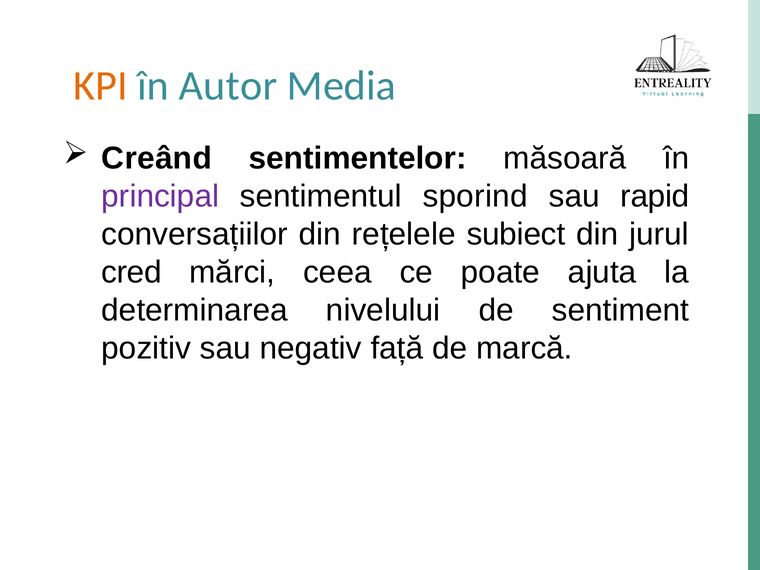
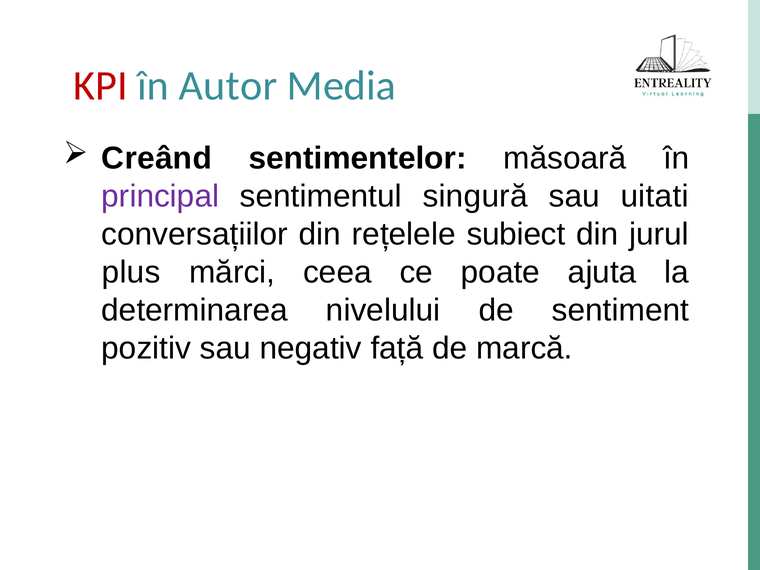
KPI colour: orange -> red
sporind: sporind -> singură
rapid: rapid -> uitati
cred: cred -> plus
